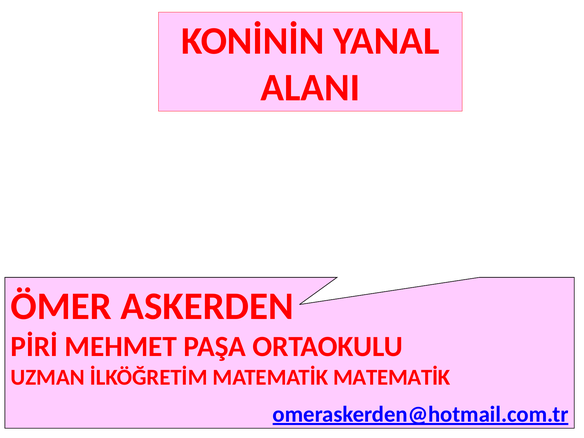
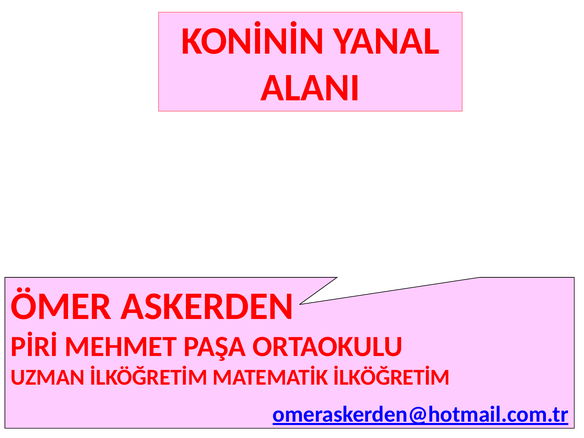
MATEMATİK MATEMATİK: MATEMATİK -> İLKÖĞRETİM
